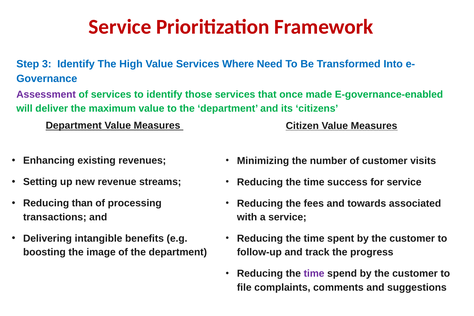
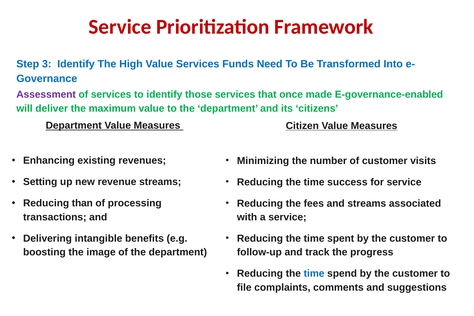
Where: Where -> Funds
and towards: towards -> streams
time at (314, 274) colour: purple -> blue
